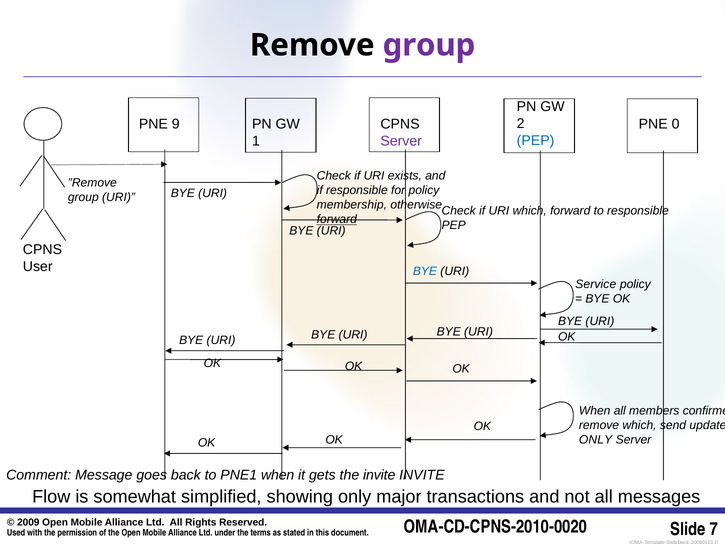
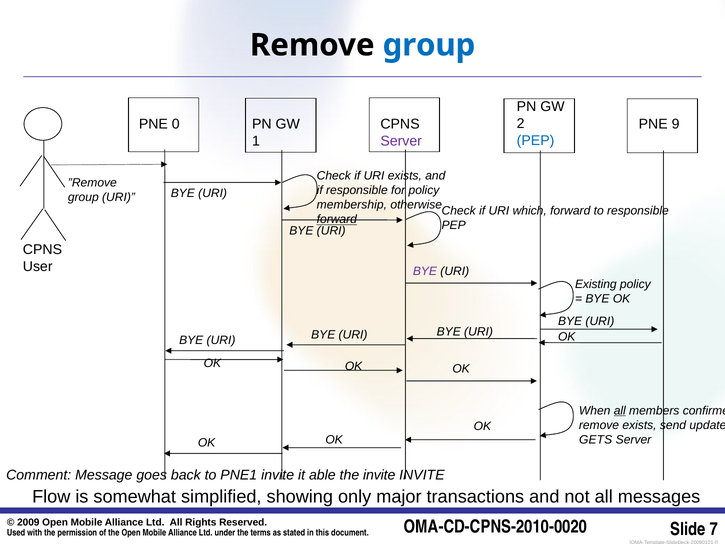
group at (429, 45) colour: purple -> blue
9: 9 -> 0
0: 0 -> 9
BYE at (425, 271) colour: blue -> purple
Service: Service -> Existing
all at (620, 410) underline: none -> present
remove which: which -> exists
ONLY at (596, 439): ONLY -> GETS
PNE1 when: when -> invite
gets: gets -> able
